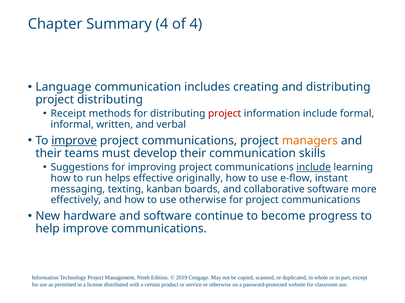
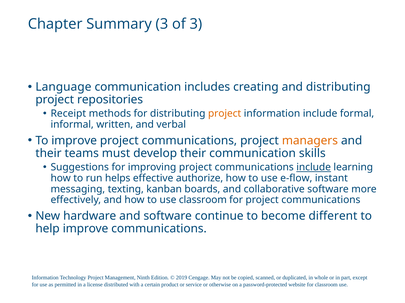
Summary 4: 4 -> 3
of 4: 4 -> 3
project distributing: distributing -> repositories
project at (225, 114) colour: red -> orange
improve at (74, 141) underline: present -> none
originally: originally -> authorize
use otherwise: otherwise -> classroom
progress: progress -> different
